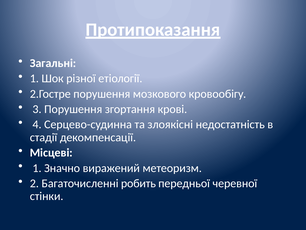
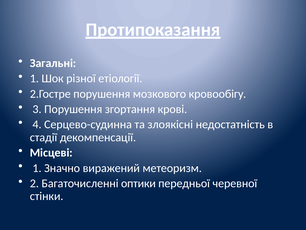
робить: робить -> оптики
